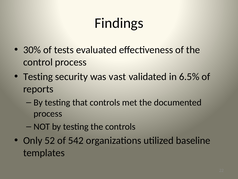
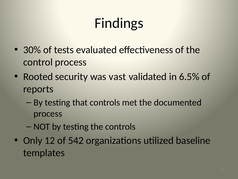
Testing at (38, 76): Testing -> Rooted
52: 52 -> 12
